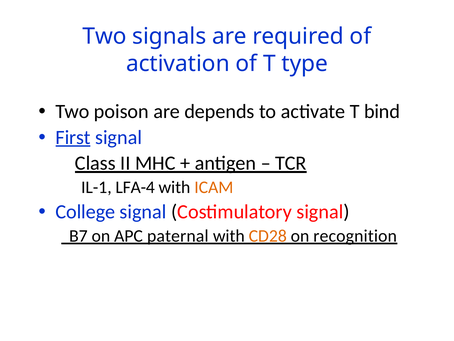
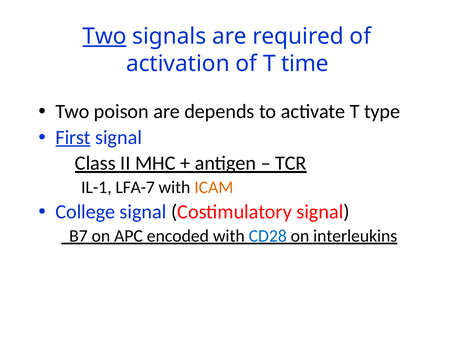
Two at (105, 36) underline: none -> present
type: type -> time
bind: bind -> type
LFA-4: LFA-4 -> LFA-7
paternal: paternal -> encoded
CD28 colour: orange -> blue
recognition: recognition -> interleukins
